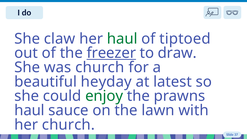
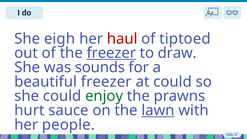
claw: claw -> eigh
haul at (122, 39) colour: green -> red
was church: church -> sounds
beautiful heyday: heyday -> freezer
at latest: latest -> could
haul at (29, 110): haul -> hurt
lawn underline: none -> present
her church: church -> people
